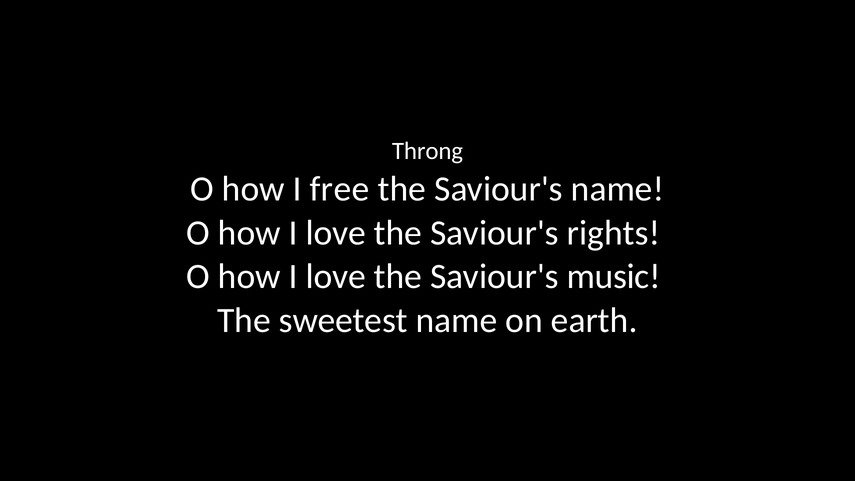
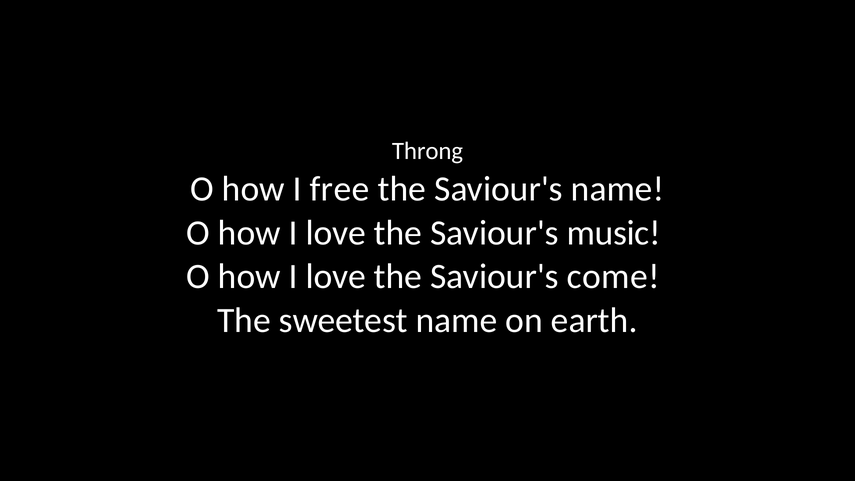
rights: rights -> music
music: music -> come
